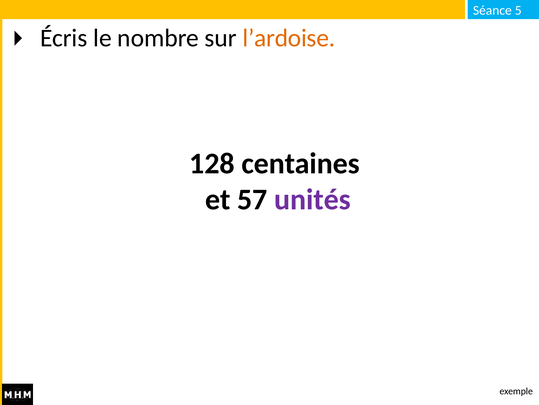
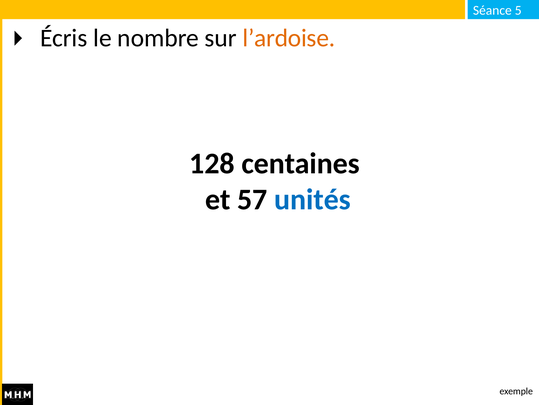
unités colour: purple -> blue
